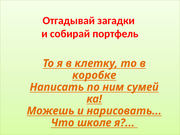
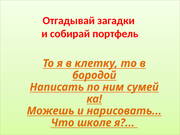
коробке: коробке -> бородой
